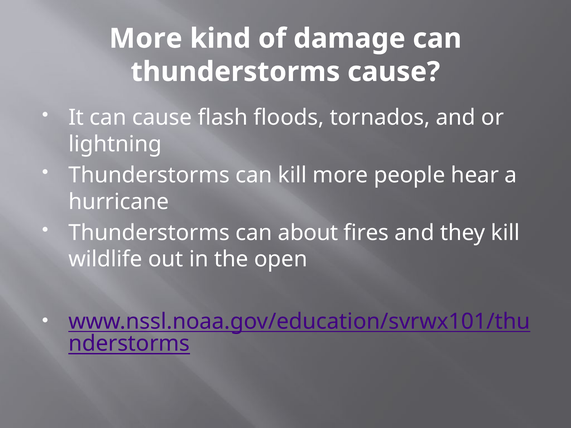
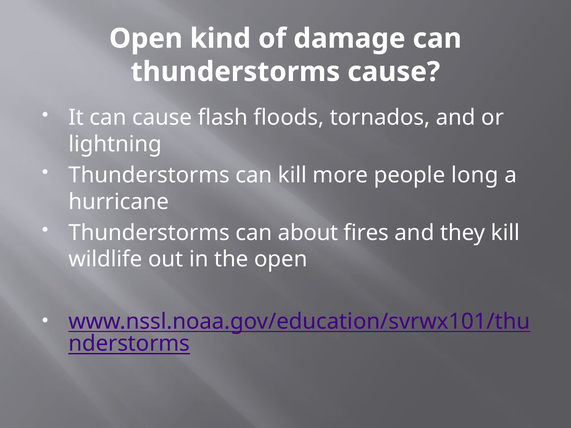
More at (146, 39): More -> Open
hear: hear -> long
